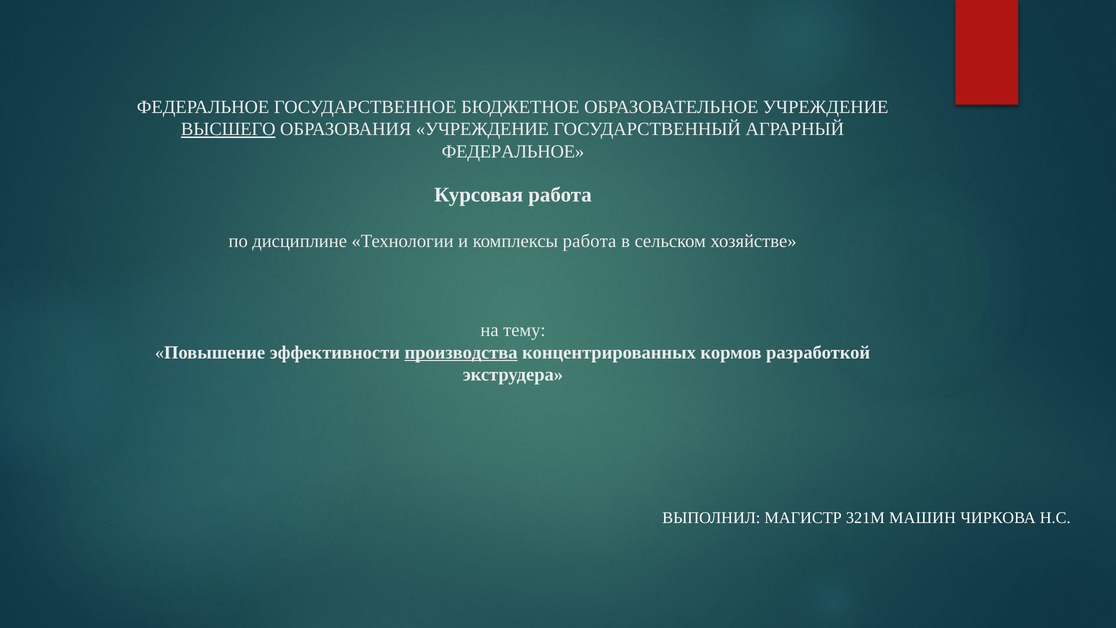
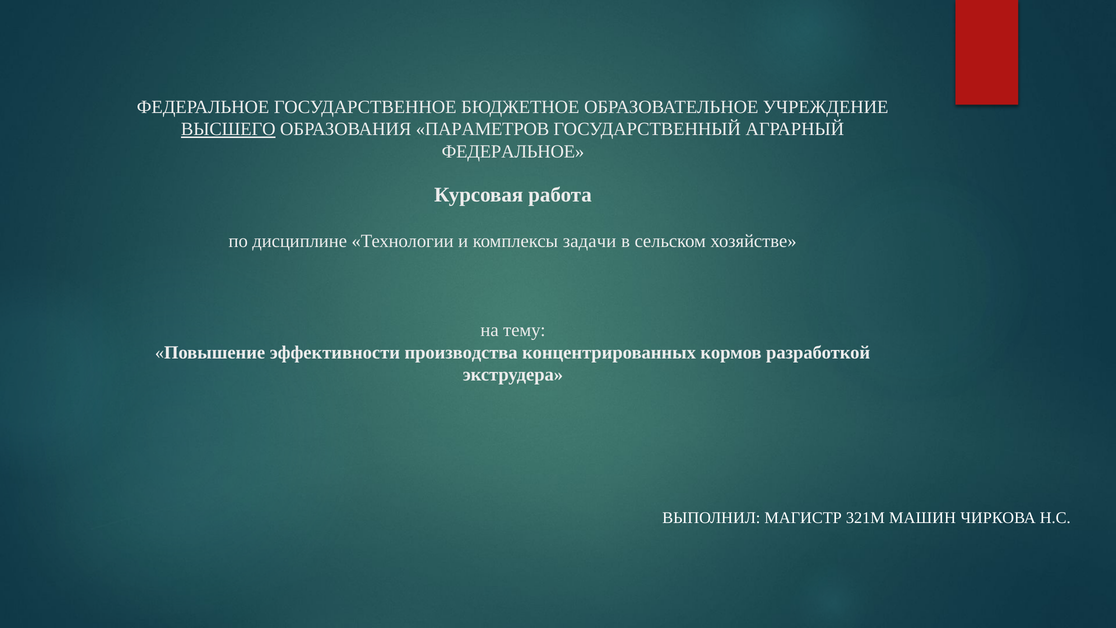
ОБРАЗОВАНИЯ УЧРЕЖДЕНИЕ: УЧРЕЖДЕНИЕ -> ПАРАМЕТРОВ
комплексы работа: работа -> задачи
производства underline: present -> none
